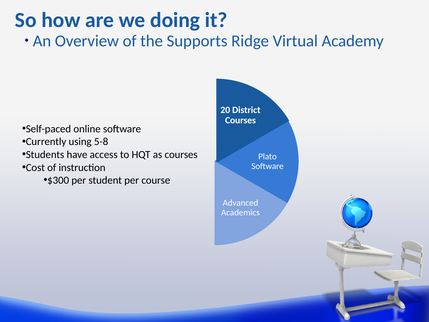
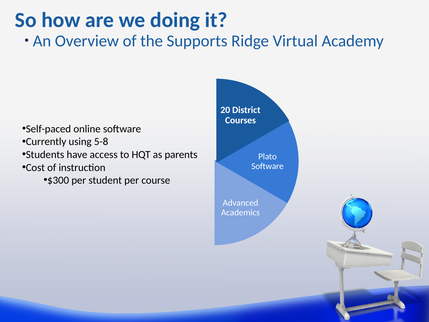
as courses: courses -> parents
